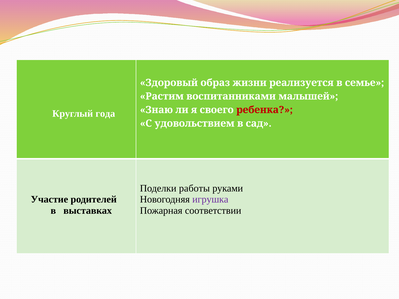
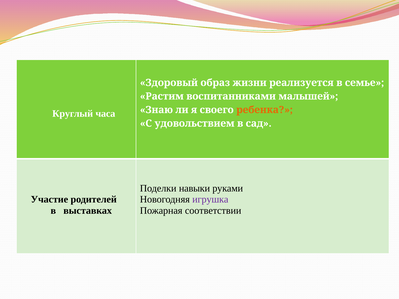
ребенка colour: red -> orange
года: года -> часа
работы: работы -> навыки
